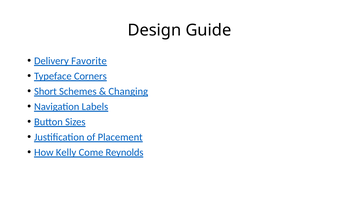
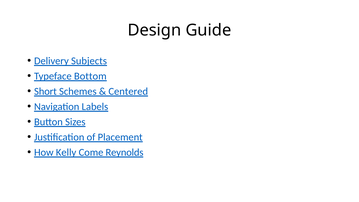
Favorite: Favorite -> Subjects
Corners: Corners -> Bottom
Changing: Changing -> Centered
